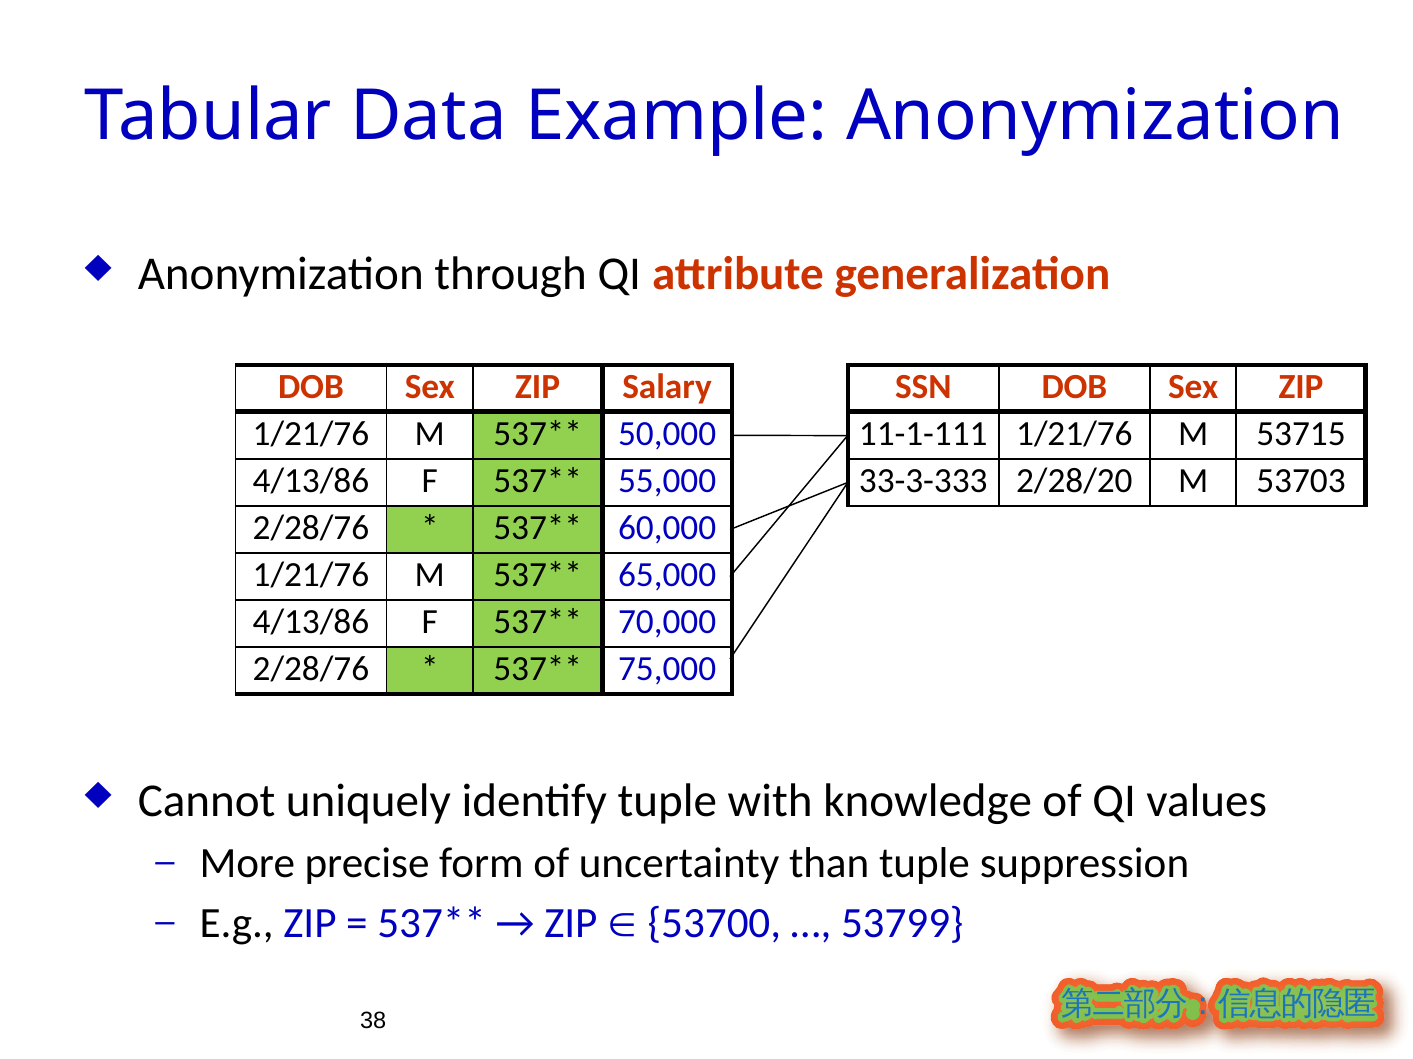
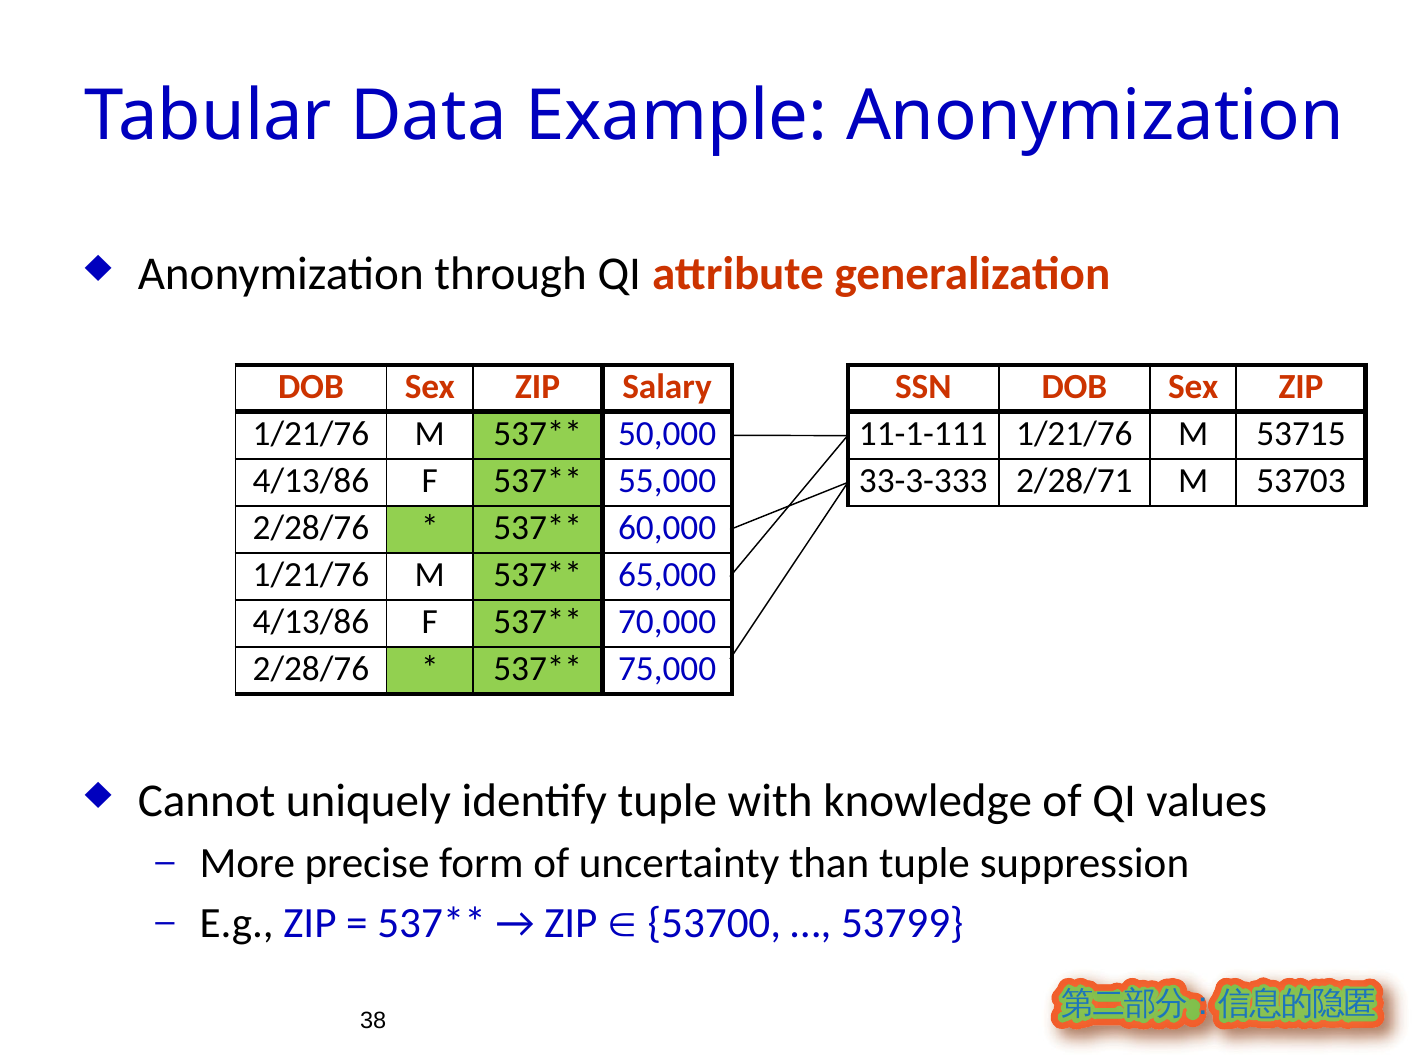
2/28/20: 2/28/20 -> 2/28/71
